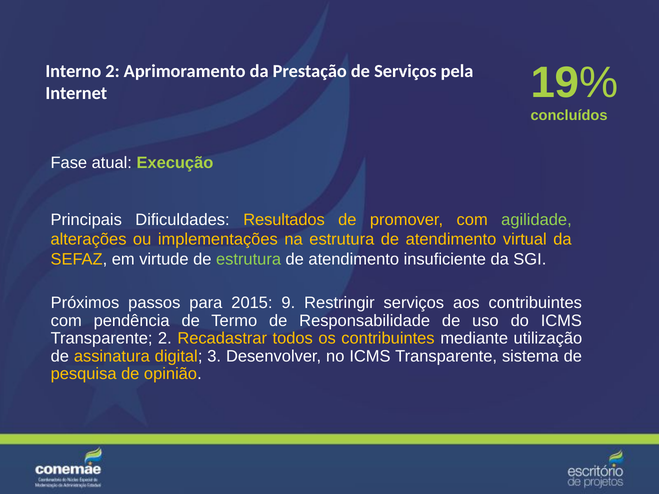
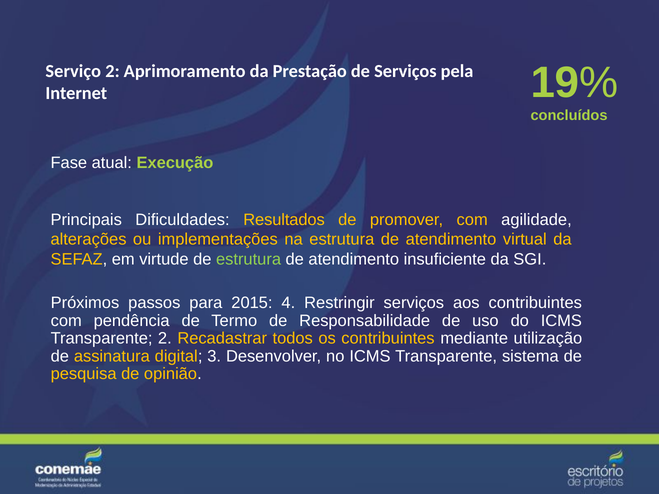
Interno: Interno -> Serviço
agilidade colour: light green -> white
9: 9 -> 4
